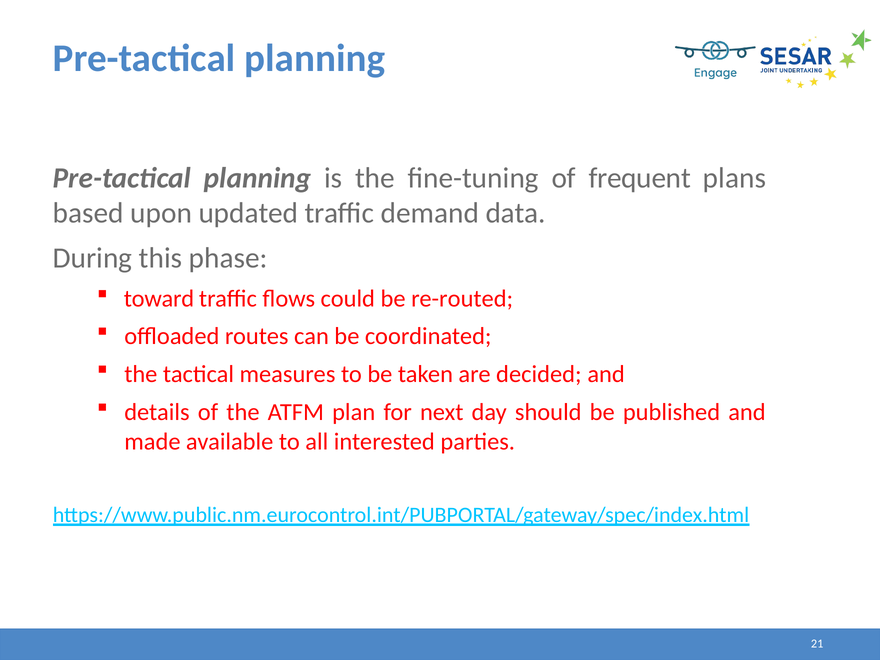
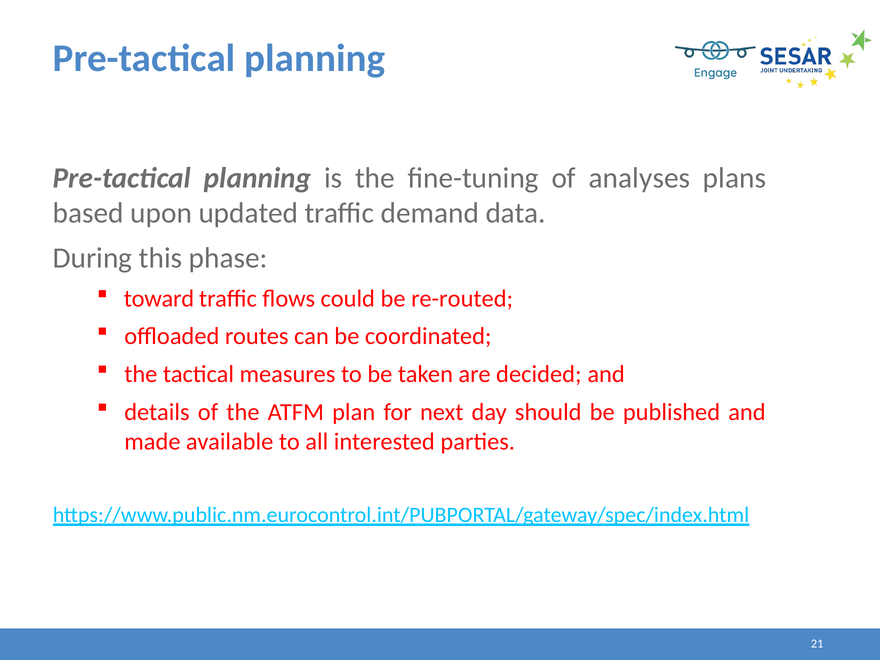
frequent: frequent -> analyses
